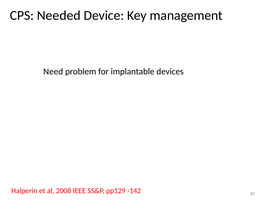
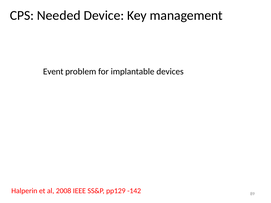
Need: Need -> Event
